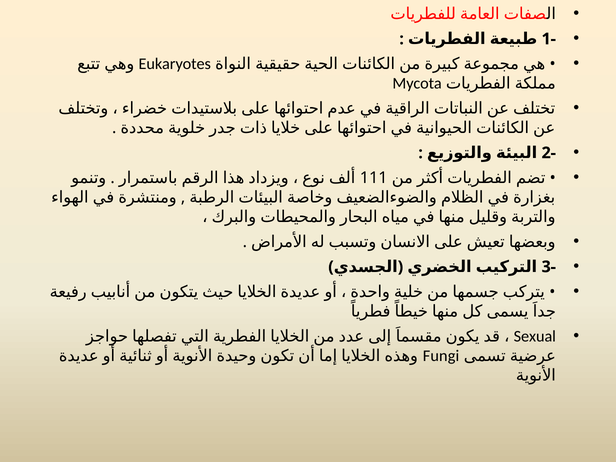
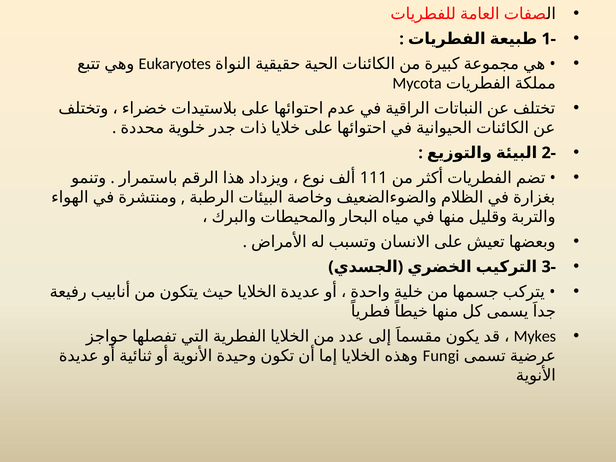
Sexual: Sexual -> Mykes
